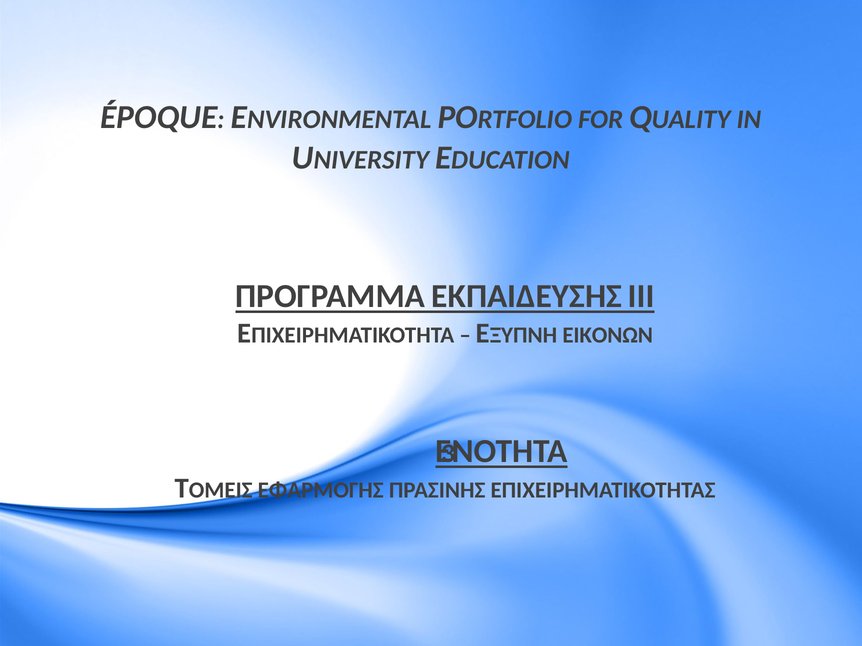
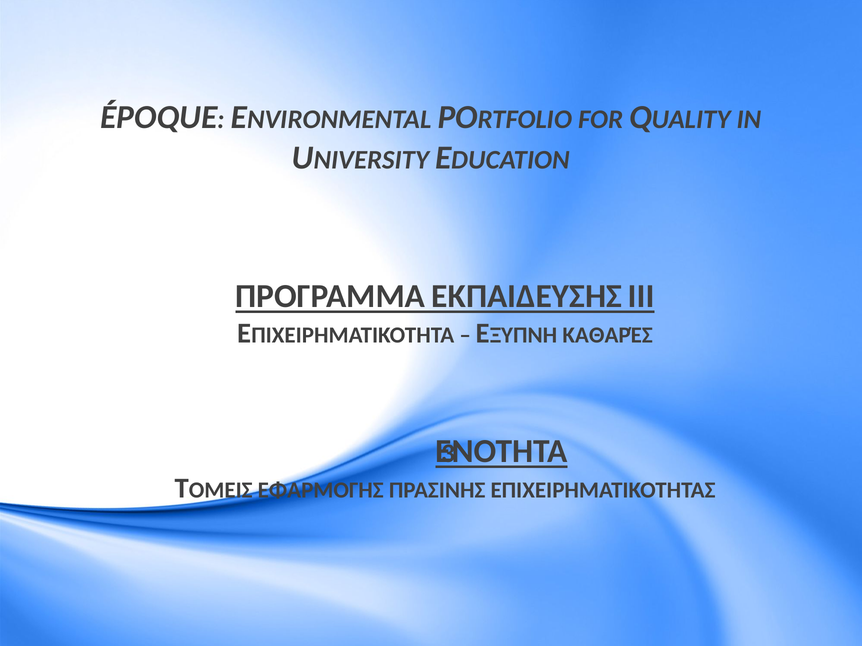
ΕΙΚΟΝΩΝ: ΕΙΚΟΝΩΝ -> ΚΑΘΑΡΈΣ
